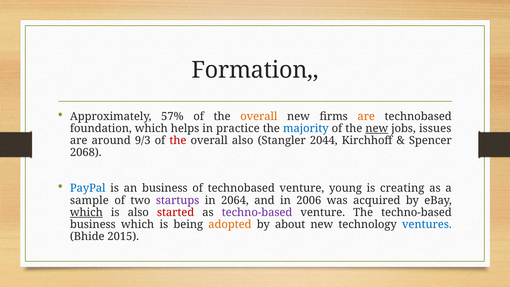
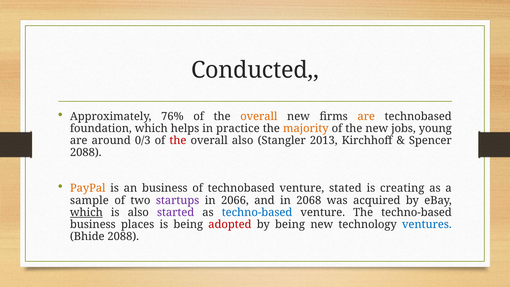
Formation: Formation -> Conducted
57%: 57% -> 76%
majority colour: blue -> orange
new at (377, 128) underline: present -> none
issues: issues -> young
9/3: 9/3 -> 0/3
2044: 2044 -> 2013
2068 at (86, 152): 2068 -> 2088
PayPal colour: blue -> orange
young: young -> stated
2064: 2064 -> 2066
2006: 2006 -> 2068
started colour: red -> purple
techno-based at (257, 212) colour: purple -> blue
business which: which -> places
adopted colour: orange -> red
by about: about -> being
Bhide 2015: 2015 -> 2088
